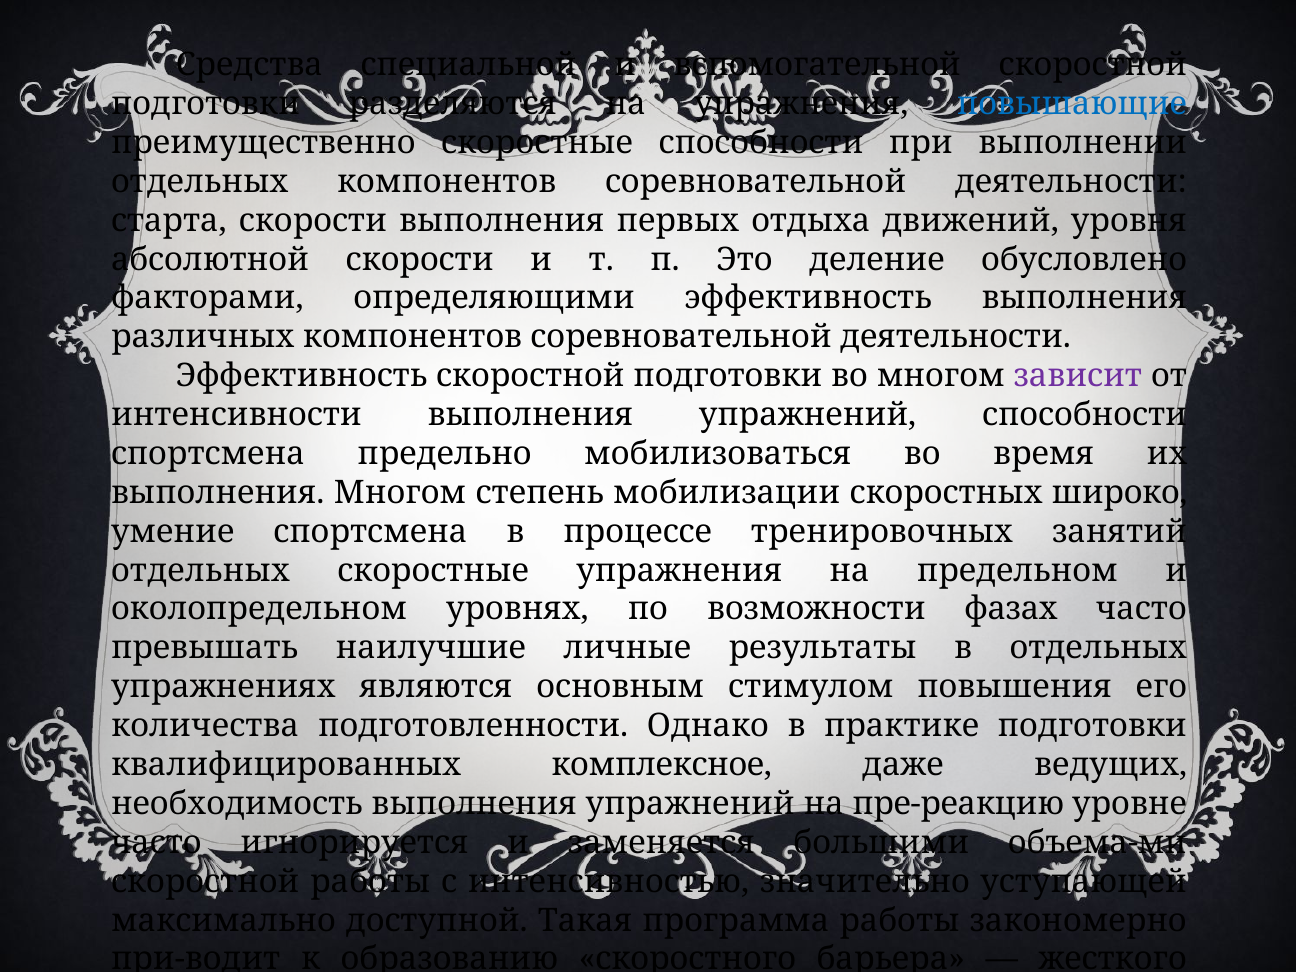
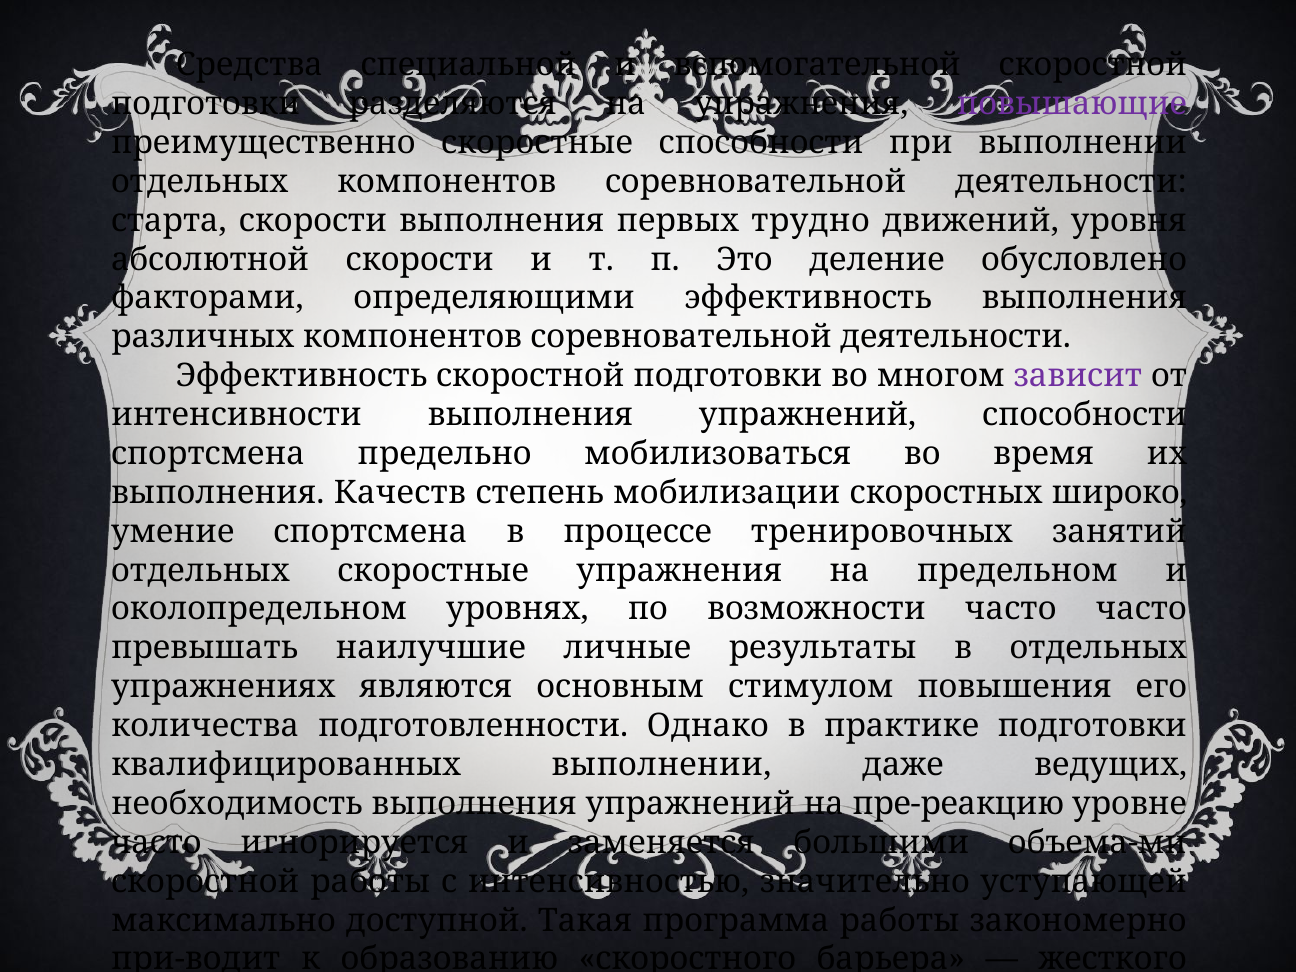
повышающие colour: blue -> purple
первых отдыха: отдыха -> трудно
выполнения Многом: Многом -> Качеств
возможности фазах: фазах -> часто
квалифицированных комплексное: комплексное -> выполнении
